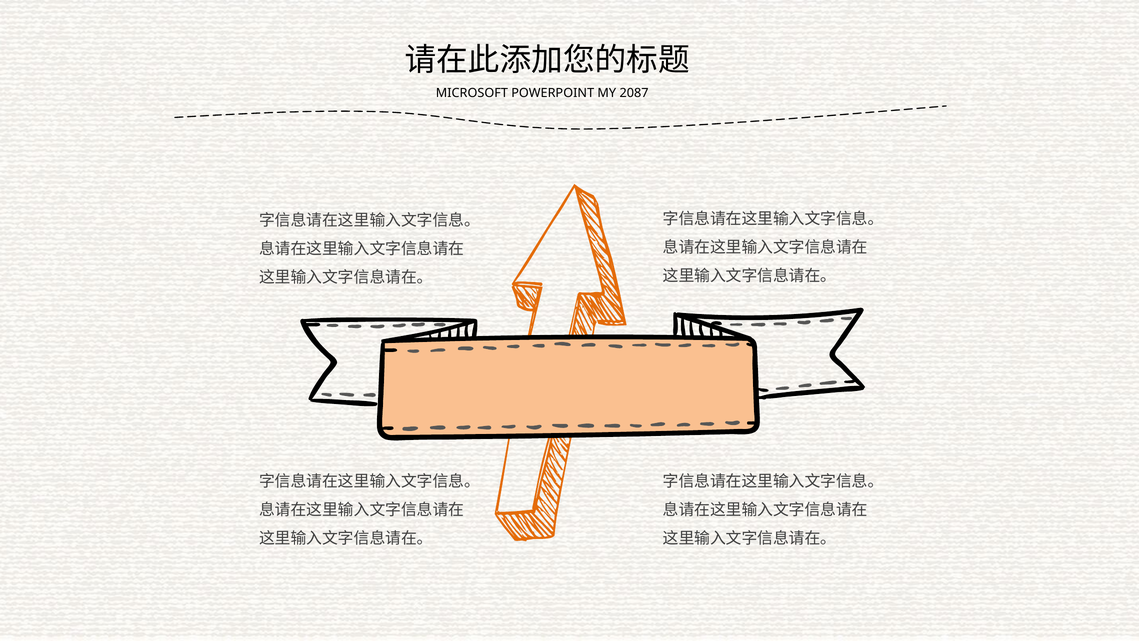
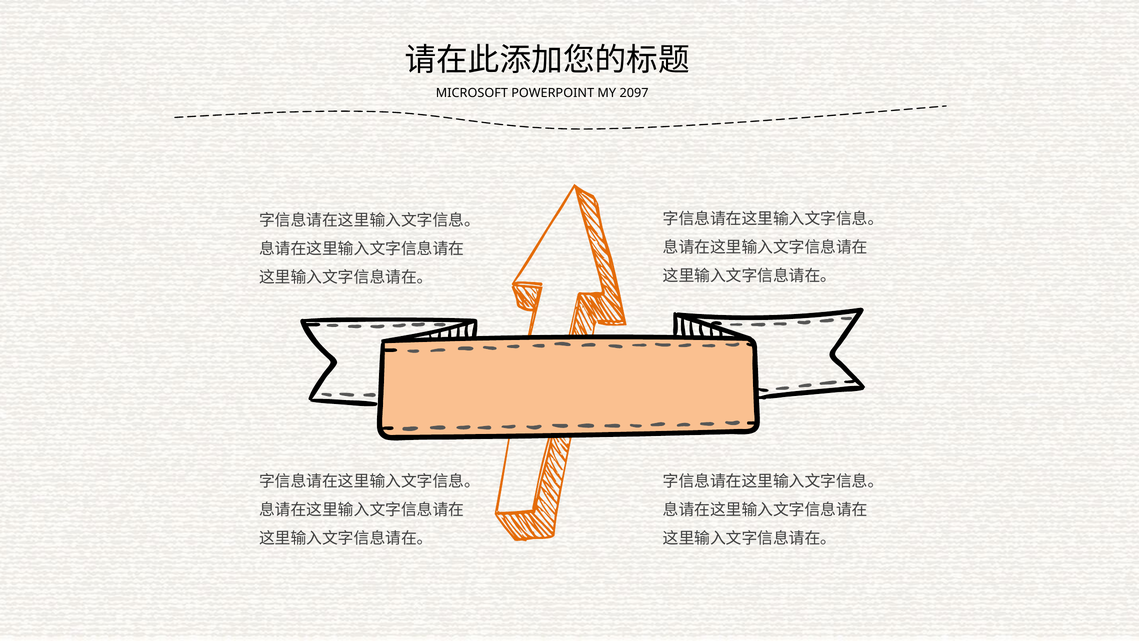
2087: 2087 -> 2097
